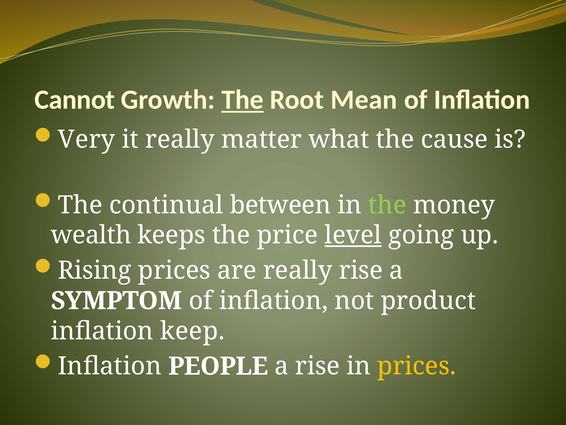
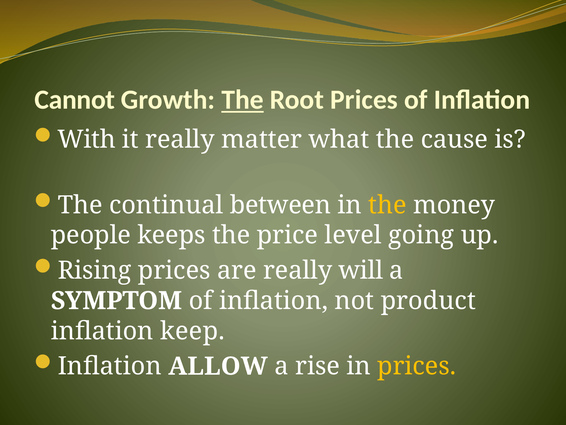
Root Mean: Mean -> Prices
Very: Very -> With
the at (387, 205) colour: light green -> yellow
wealth: wealth -> people
level underline: present -> none
really rise: rise -> will
PEOPLE: PEOPLE -> ALLOW
